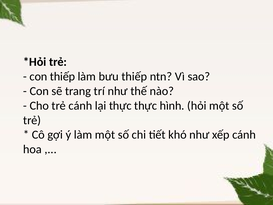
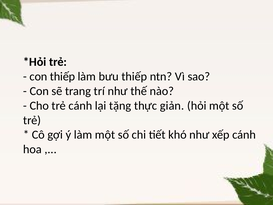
lại thực: thực -> tặng
hình: hình -> giản
